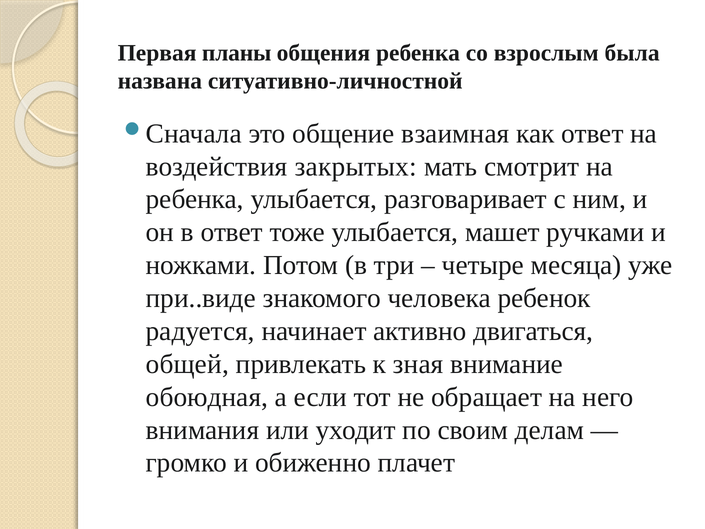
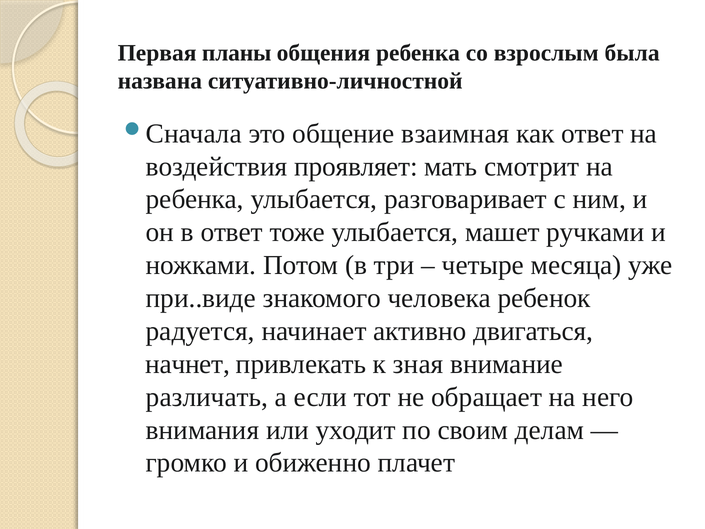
закрытых: закрытых -> проявляет
общей: общей -> начнет
обоюдная: обоюдная -> различать
